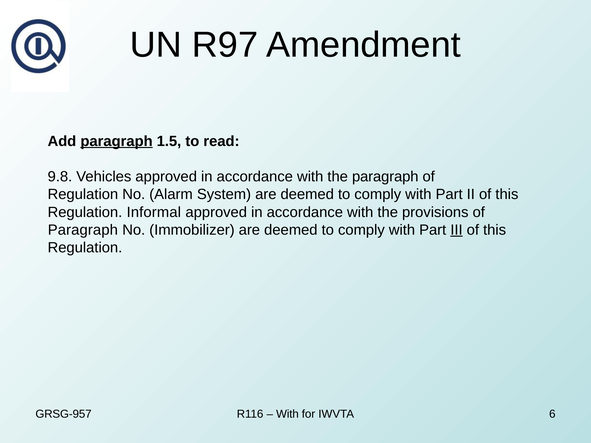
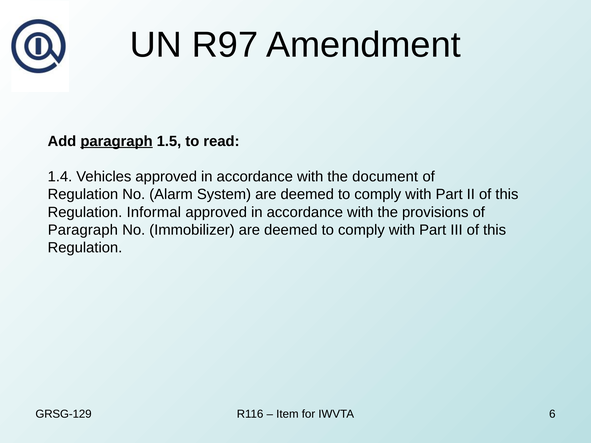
9.8: 9.8 -> 1.4
the paragraph: paragraph -> document
III underline: present -> none
GRSG-957: GRSG-957 -> GRSG-129
With at (287, 414): With -> Item
